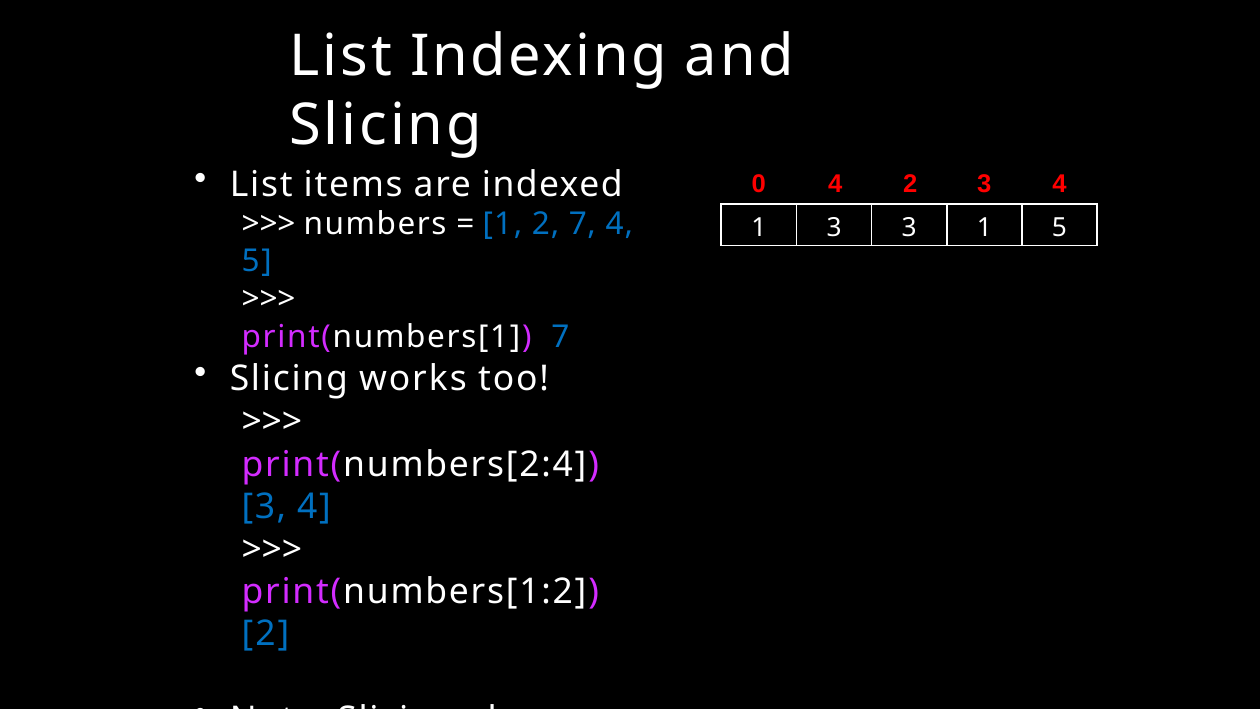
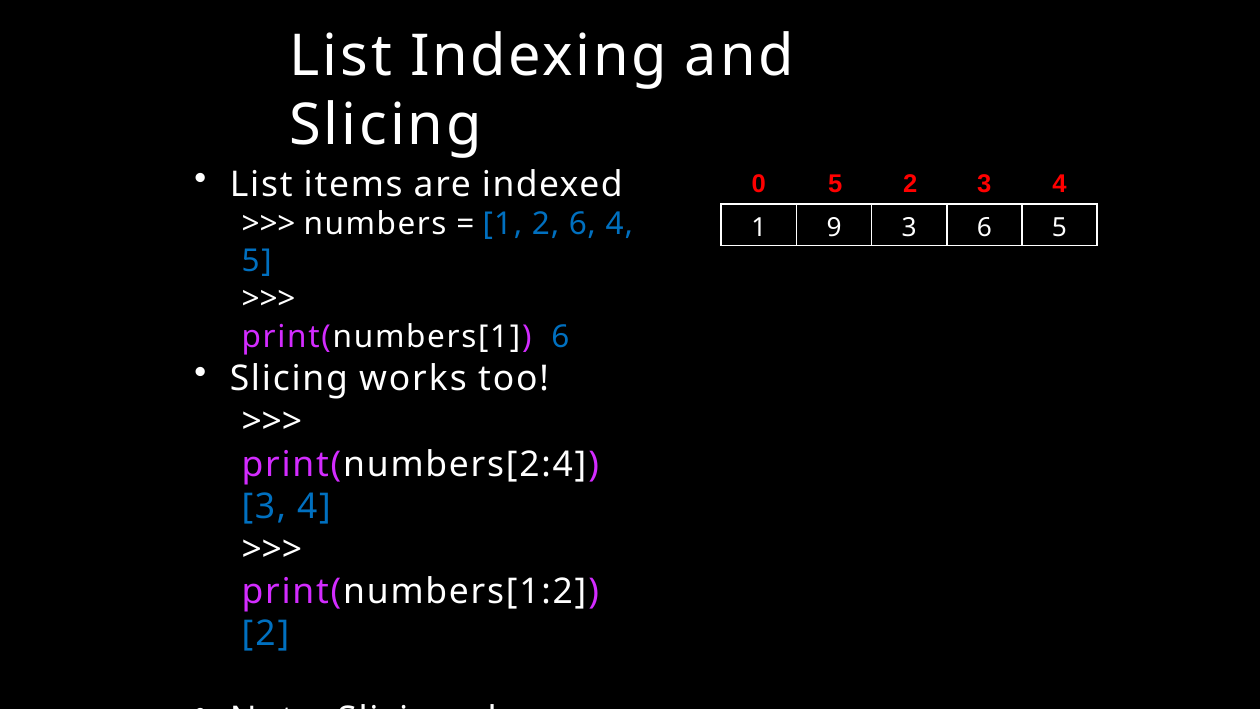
0 4: 4 -> 5
2 7: 7 -> 6
1 3: 3 -> 9
3 1: 1 -> 6
print(numbers[1 7: 7 -> 6
